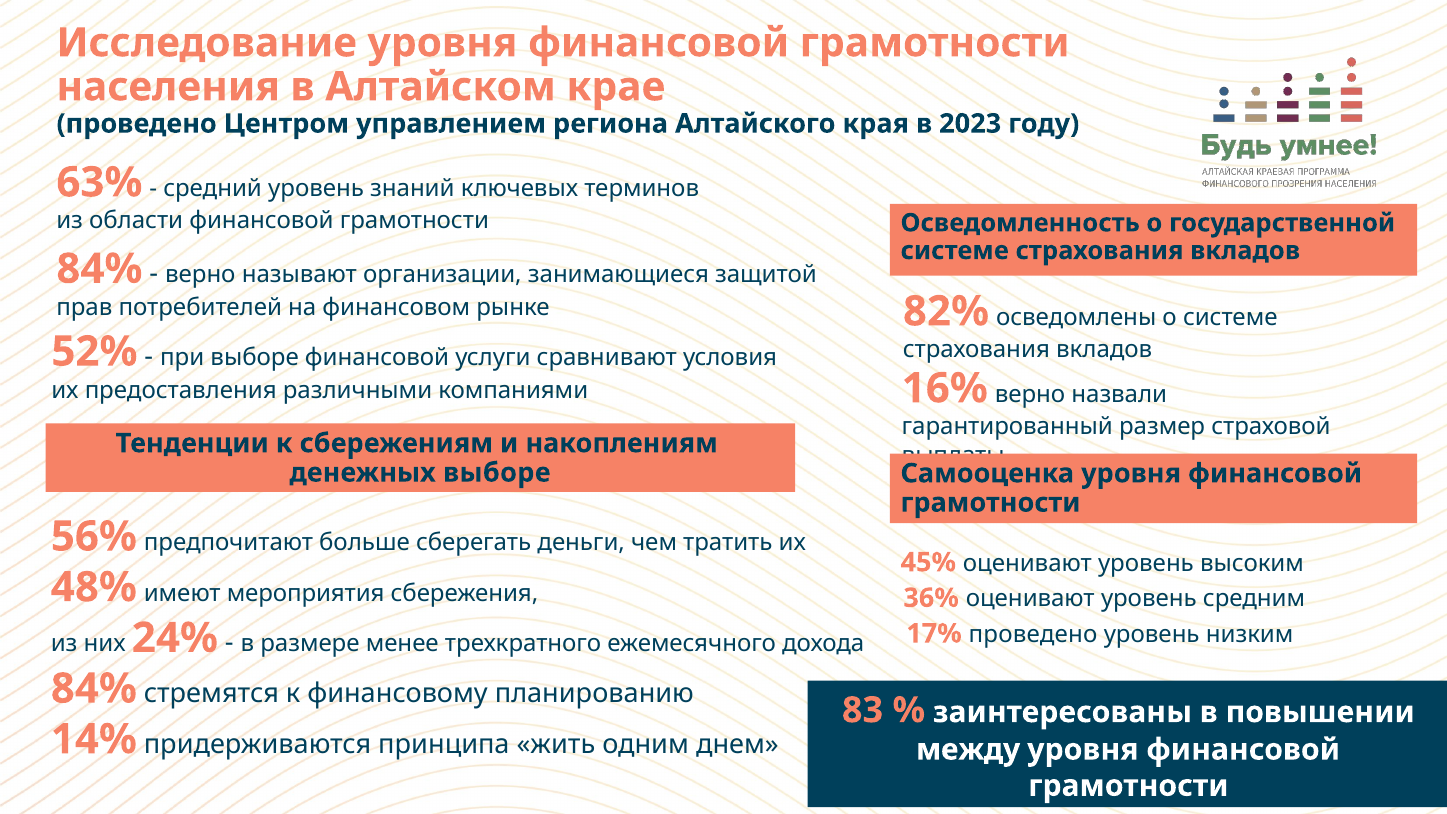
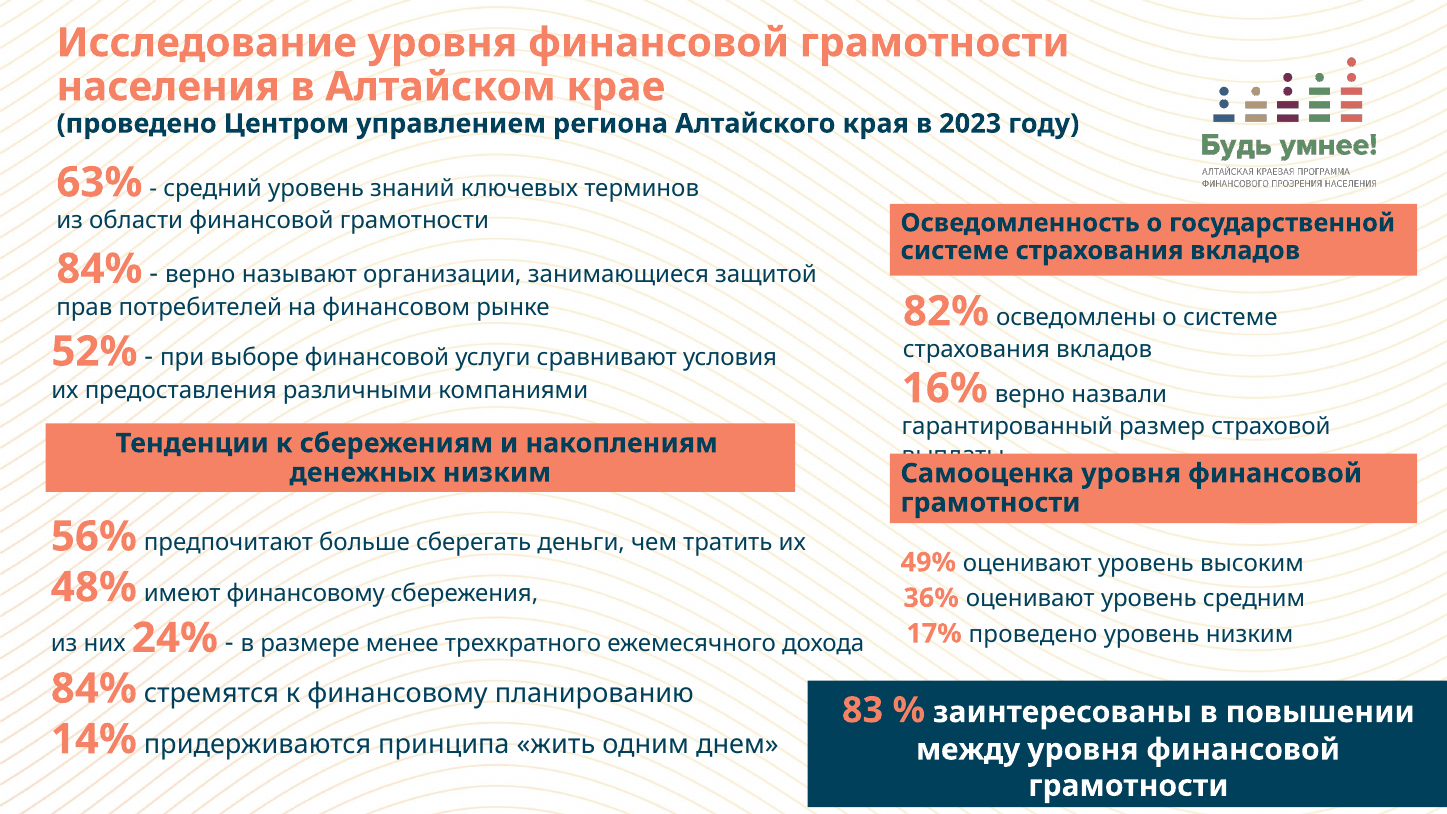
денежных выборе: выборе -> низким
45%: 45% -> 49%
имеют мероприятия: мероприятия -> финансовому
